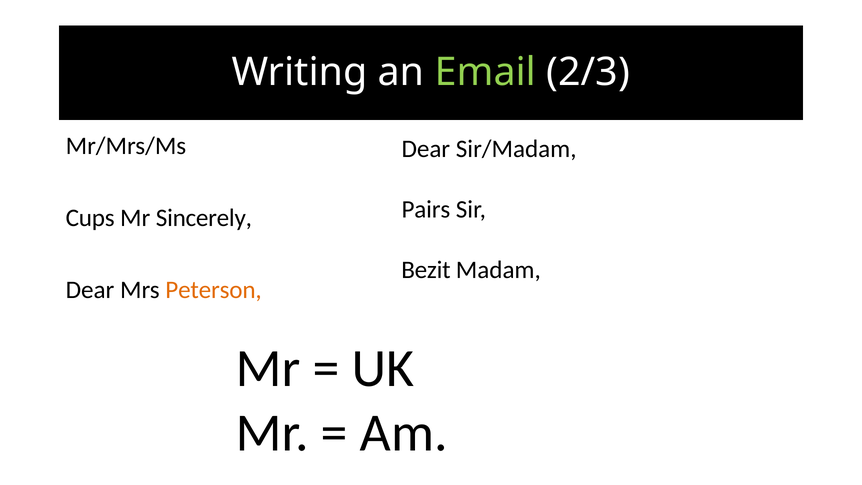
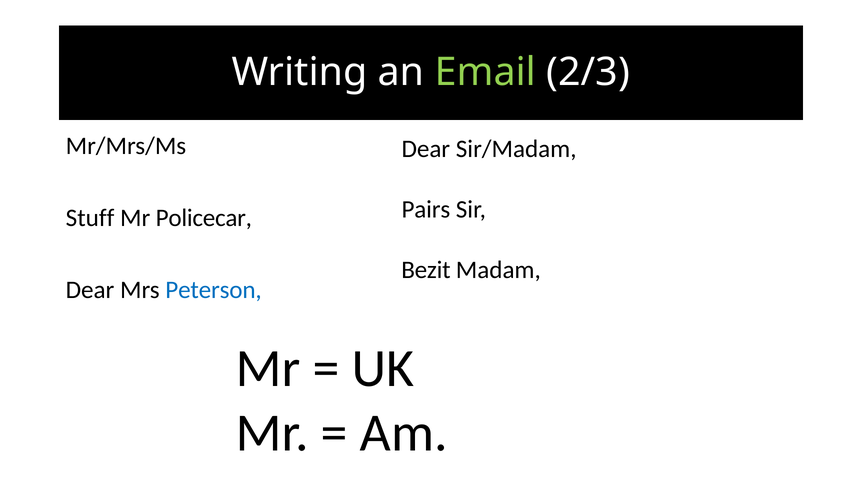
Cups: Cups -> Stuff
Sincerely: Sincerely -> Policecar
Peterson colour: orange -> blue
